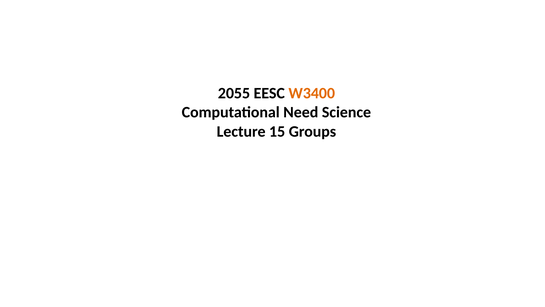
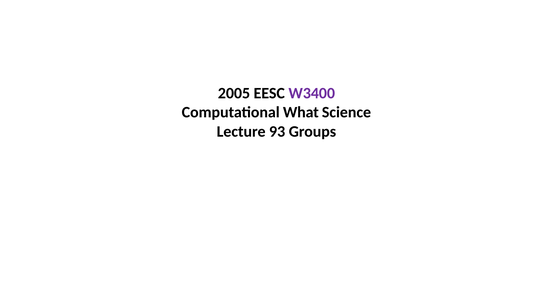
2055: 2055 -> 2005
W3400 colour: orange -> purple
Need: Need -> What
15: 15 -> 93
